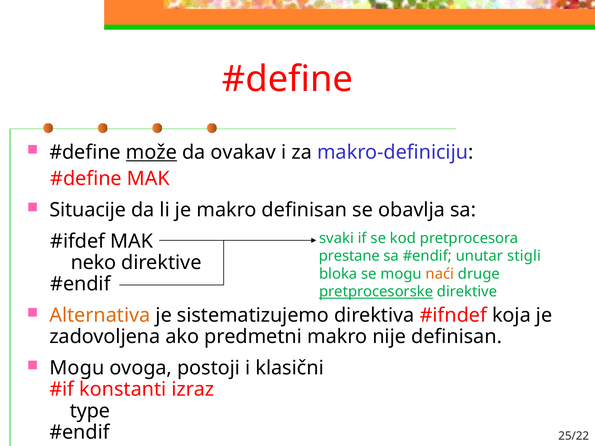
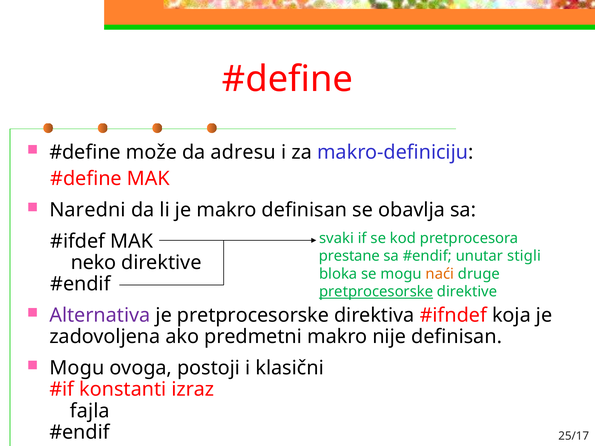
može underline: present -> none
ovakav: ovakav -> adresu
Situacije: Situacije -> Naredni
Alternativa colour: orange -> purple
je sistematizujemo: sistematizujemo -> pretprocesorske
type: type -> fajla
25/22: 25/22 -> 25/17
